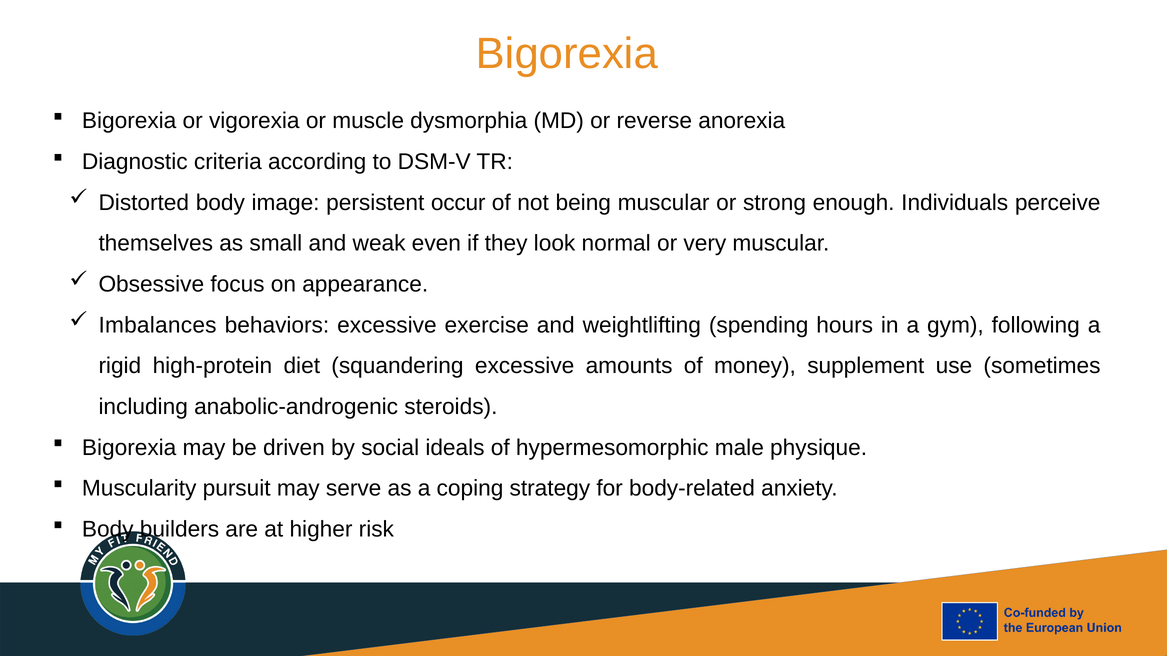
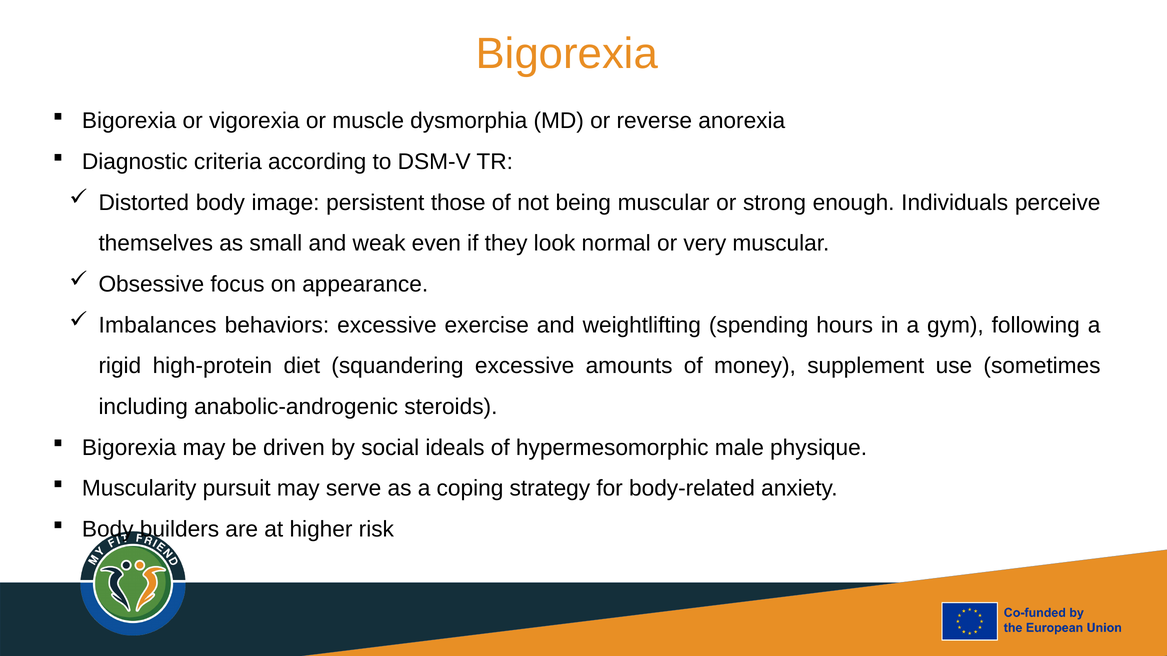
occur: occur -> those
